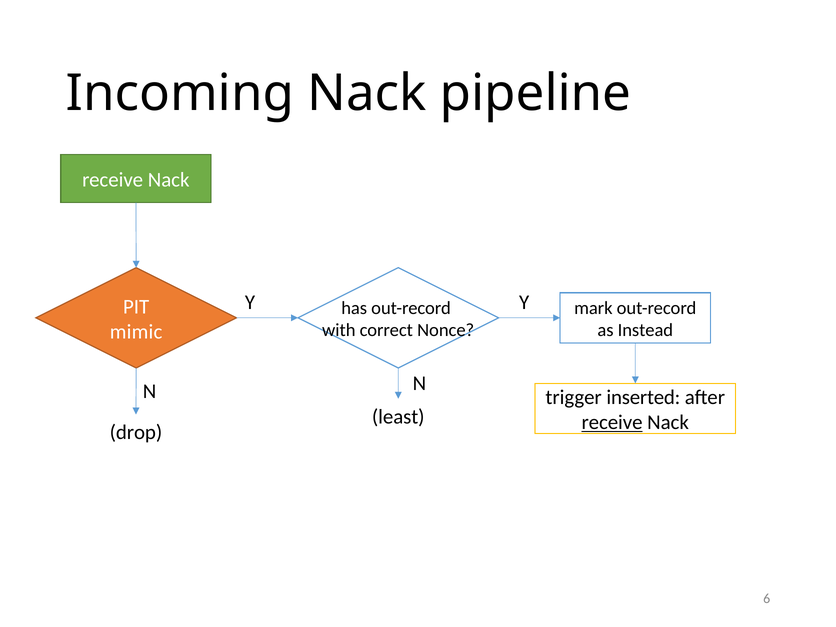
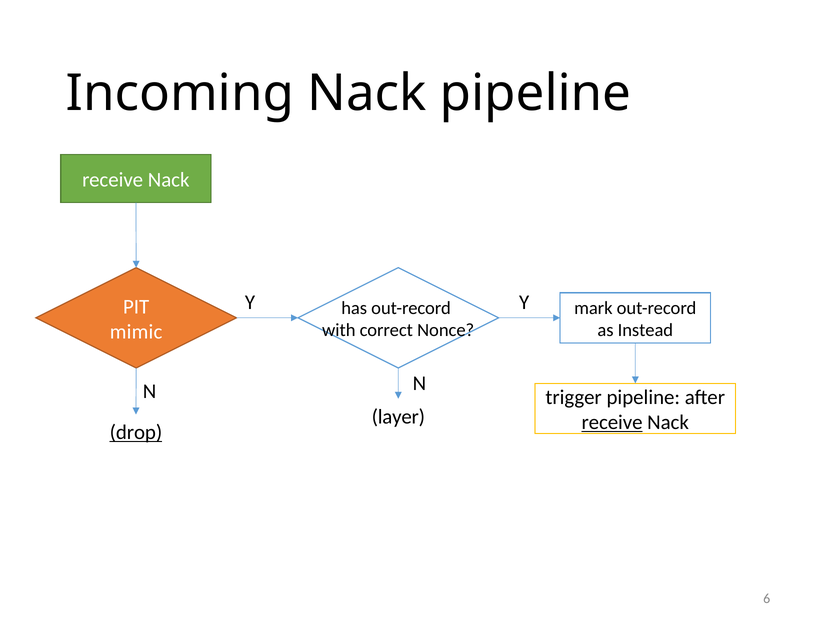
trigger inserted: inserted -> pipeline
least: least -> layer
drop underline: none -> present
